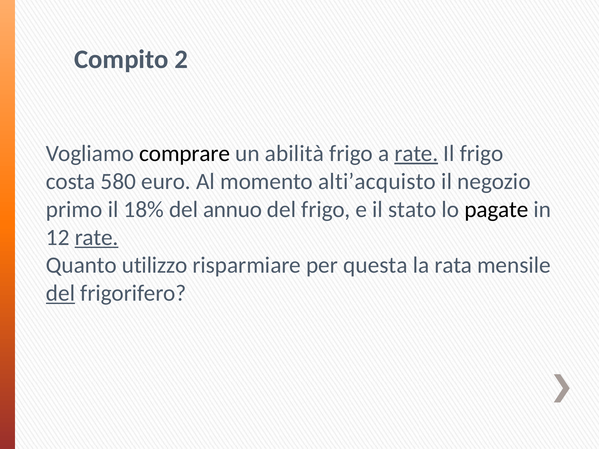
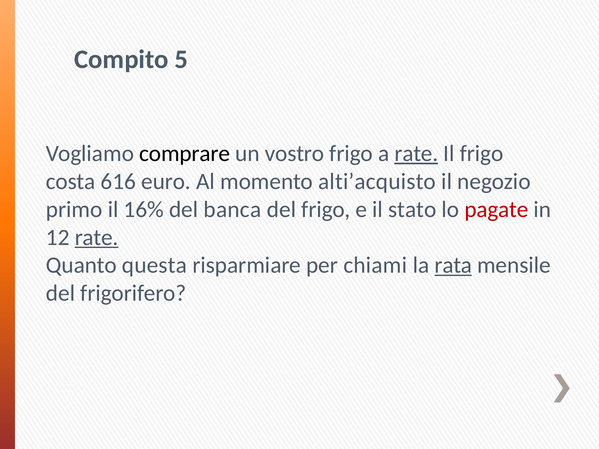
2: 2 -> 5
abilità: abilità -> vostro
580: 580 -> 616
18%: 18% -> 16%
annuo: annuo -> banca
pagate colour: black -> red
utilizzo: utilizzo -> questa
questa: questa -> chiami
rata underline: none -> present
del at (60, 293) underline: present -> none
